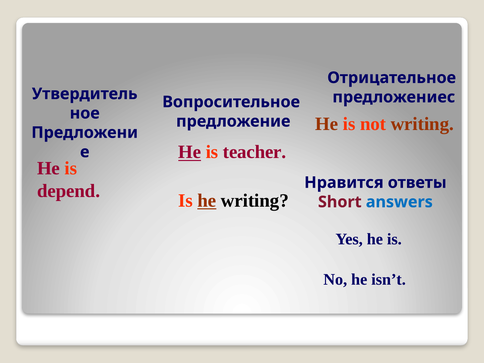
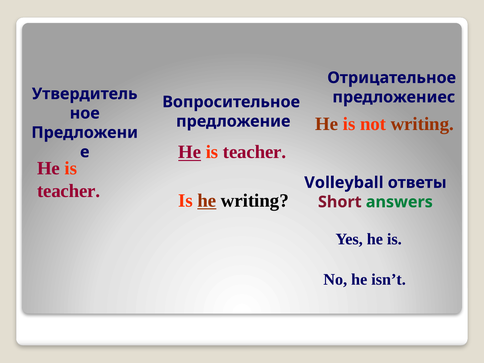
Нравится: Нравится -> Volleyball
depend at (69, 191): depend -> teacher
answers colour: blue -> green
